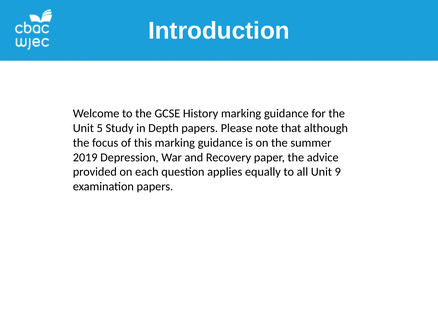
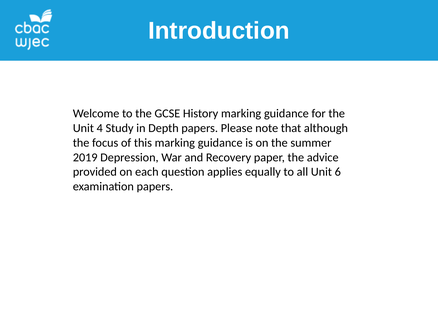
5: 5 -> 4
9: 9 -> 6
